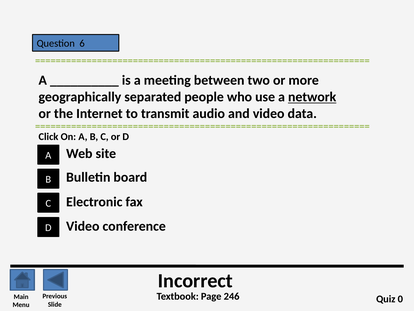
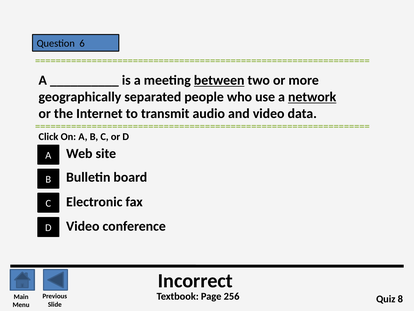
between underline: none -> present
246: 246 -> 256
0: 0 -> 8
